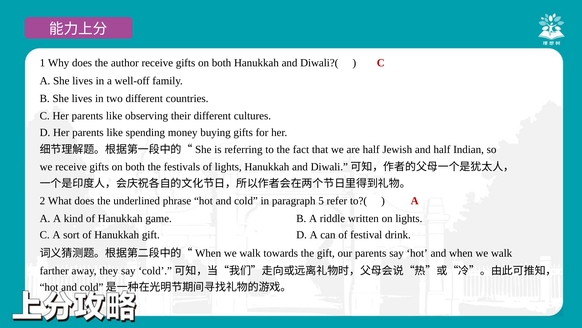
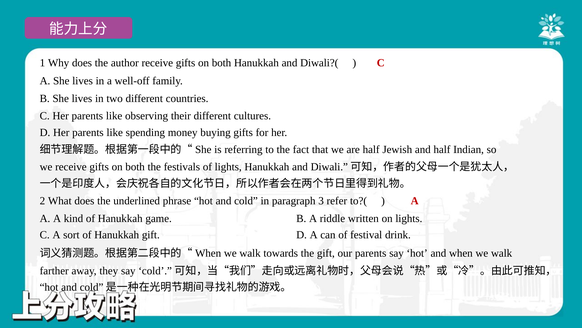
5: 5 -> 3
